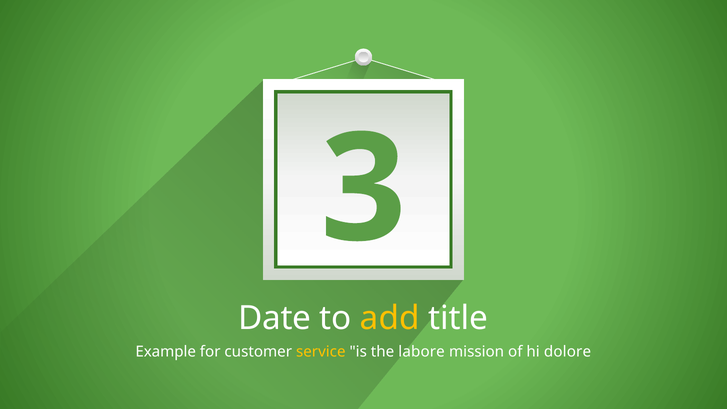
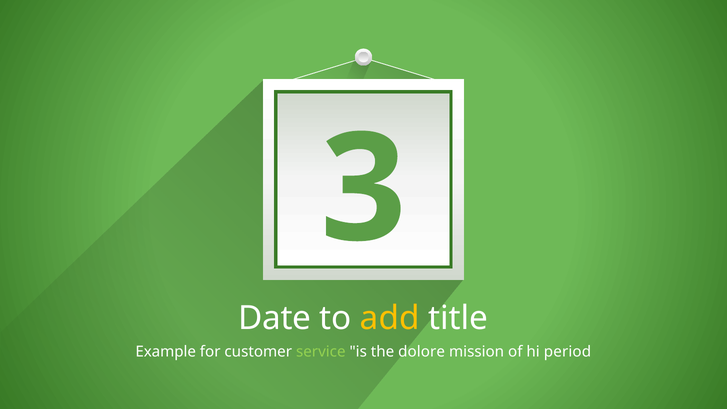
service colour: yellow -> light green
labore: labore -> dolore
dolore: dolore -> period
